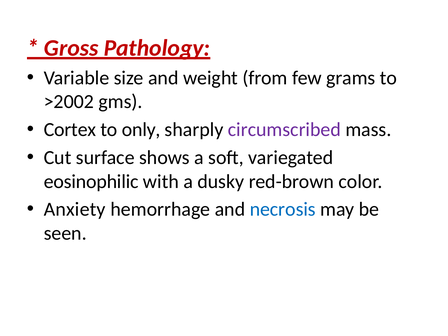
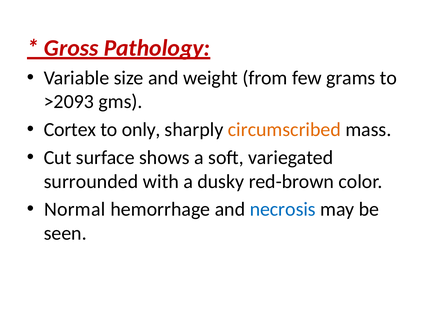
>2002: >2002 -> >2093
circumscribed colour: purple -> orange
eosinophilic: eosinophilic -> surrounded
Anxiety: Anxiety -> Normal
